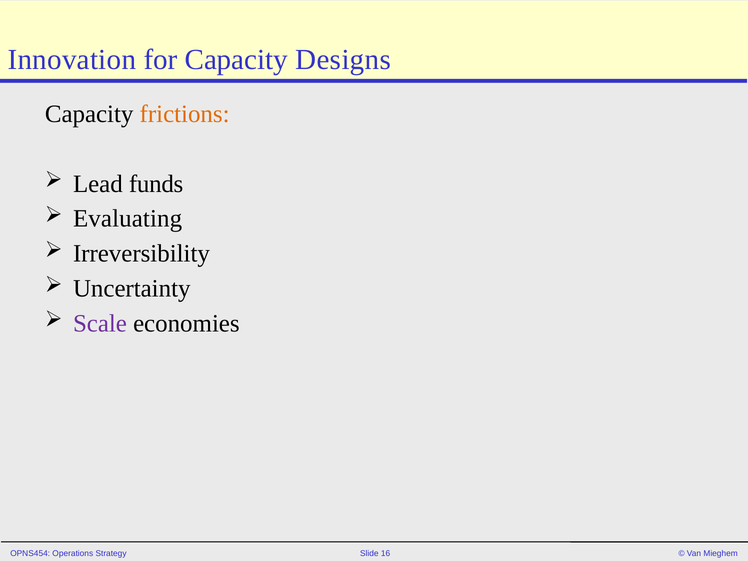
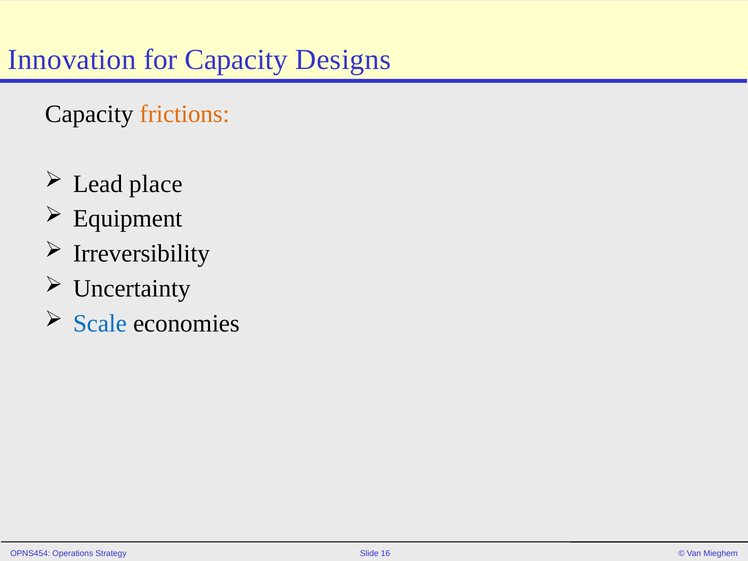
funds: funds -> place
Evaluating: Evaluating -> Equipment
Scale colour: purple -> blue
